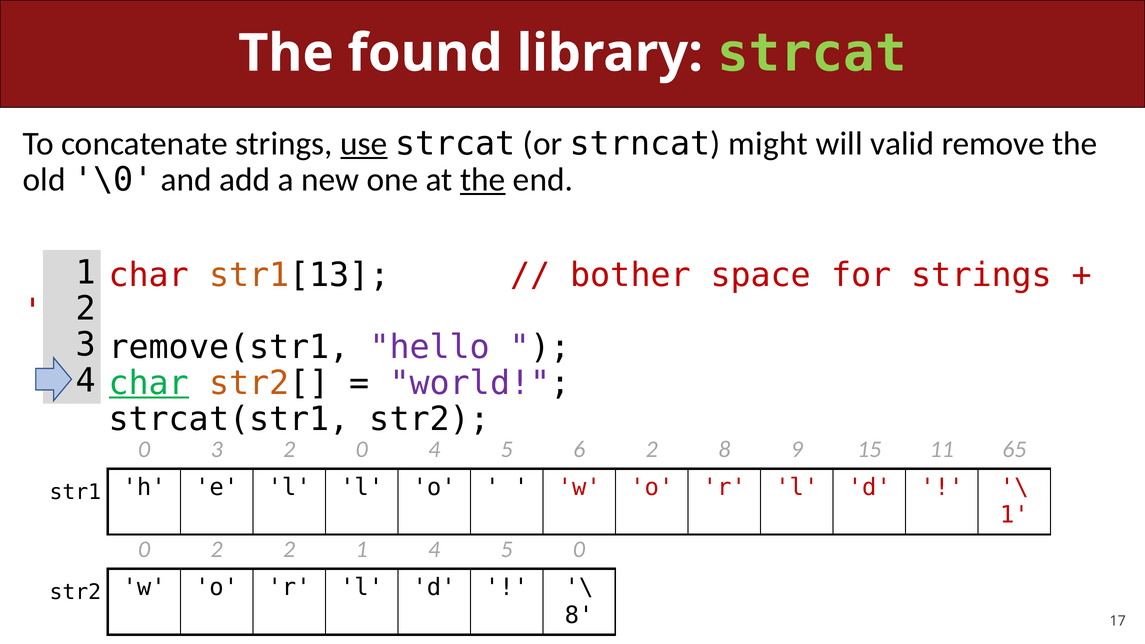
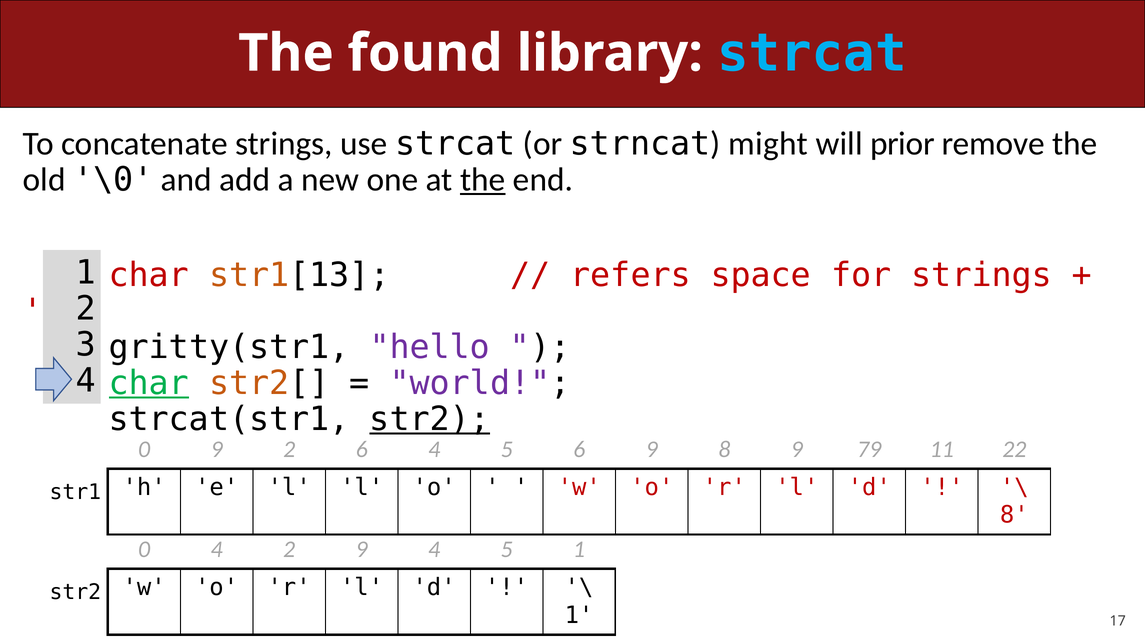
strcat at (812, 53) colour: light green -> light blue
use underline: present -> none
valid: valid -> prior
bother: bother -> refers
remove(str1: remove(str1 -> gritty(str1
str2 at (430, 419) underline: none -> present
0 3: 3 -> 9
2 0: 0 -> 6
6 2: 2 -> 9
15: 15 -> 79
65: 65 -> 22
1 at (1014, 515): 1 -> 8
0 2: 2 -> 4
2 1: 1 -> 9
5 0: 0 -> 1
8 at (579, 615): 8 -> 1
